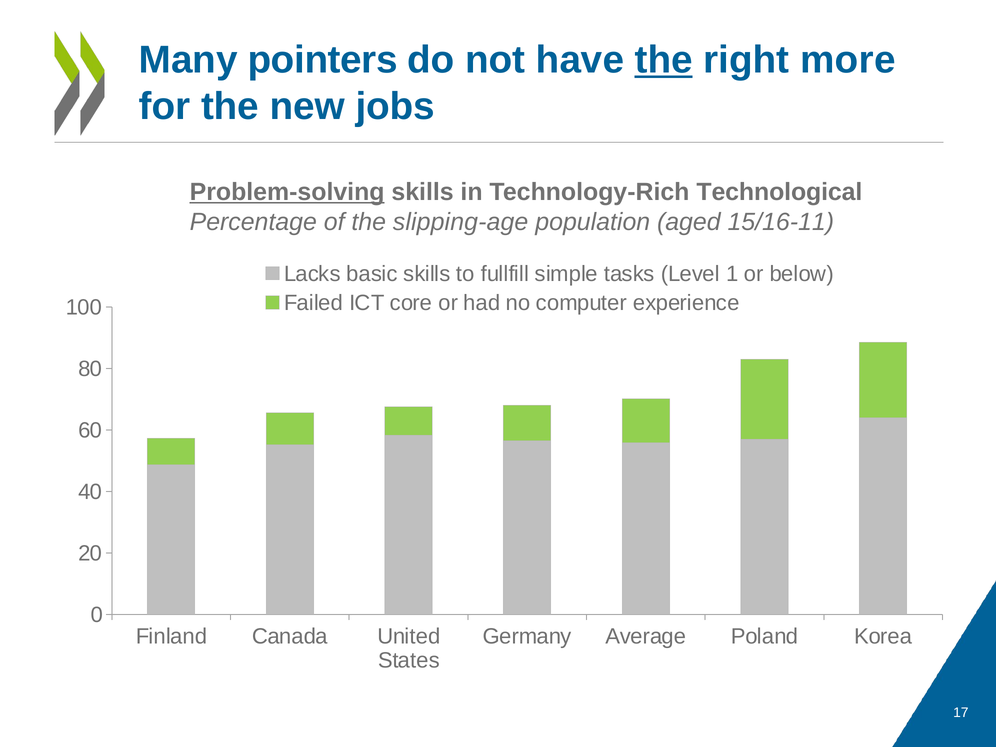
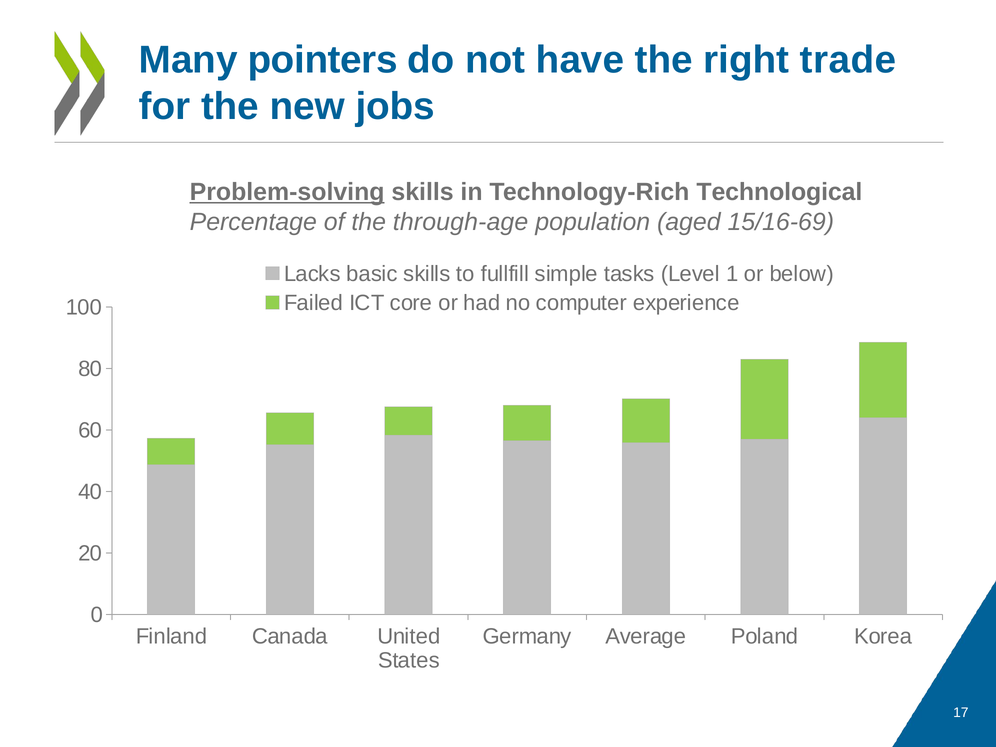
the at (664, 60) underline: present -> none
more: more -> trade
slipping-age: slipping-age -> through-age
15/16-11: 15/16-11 -> 15/16-69
